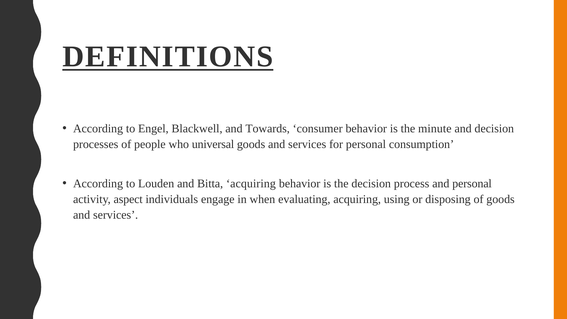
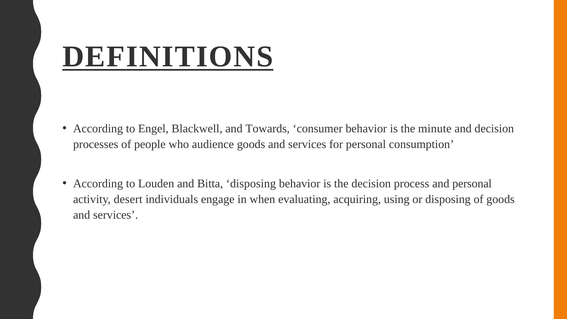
universal: universal -> audience
Bitta acquiring: acquiring -> disposing
aspect: aspect -> desert
